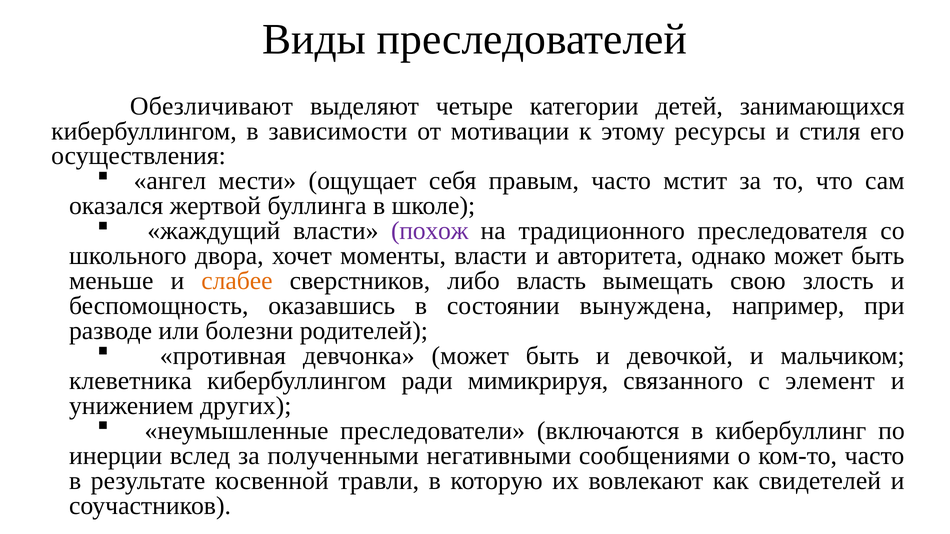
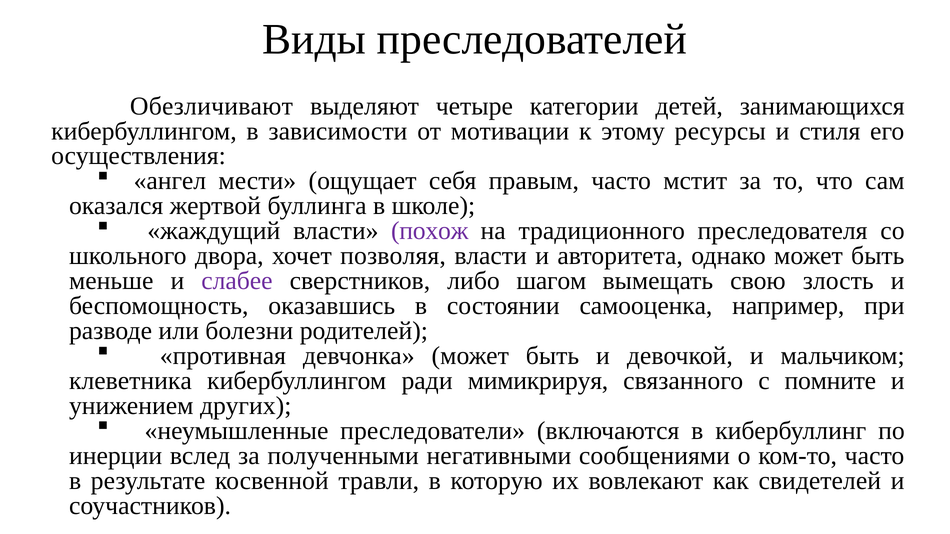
моменты: моменты -> позволяя
слабее colour: orange -> purple
власть: власть -> шагом
вынуждена: вынуждена -> самооценка
элемент: элемент -> помните
